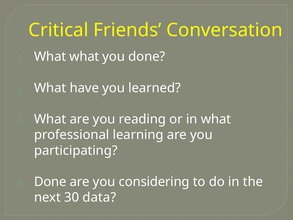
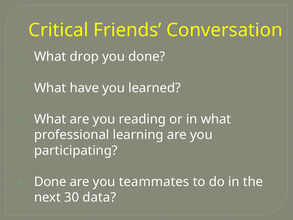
What what: what -> drop
considering: considering -> teammates
